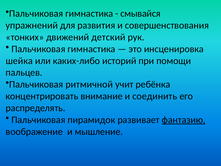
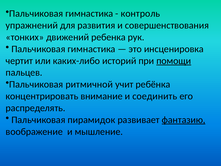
смывайся: смывайся -> контроль
детский: детский -> ребенка
шейка: шейка -> чертит
помощи underline: none -> present
